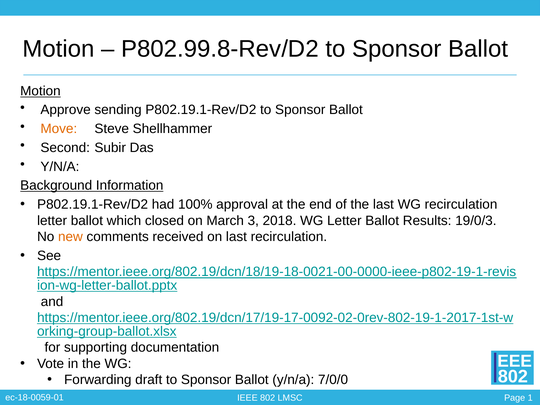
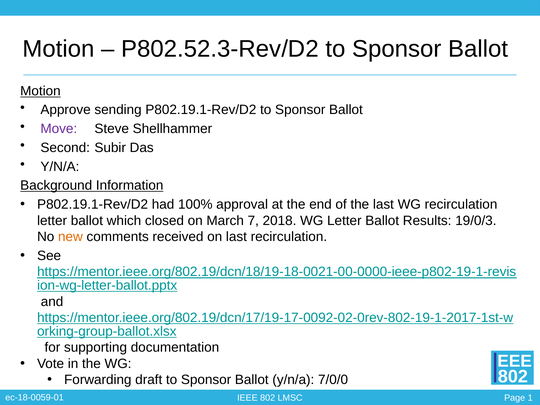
P802.99.8-Rev/D2: P802.99.8-Rev/D2 -> P802.52.3-Rev/D2
Move colour: orange -> purple
3: 3 -> 7
